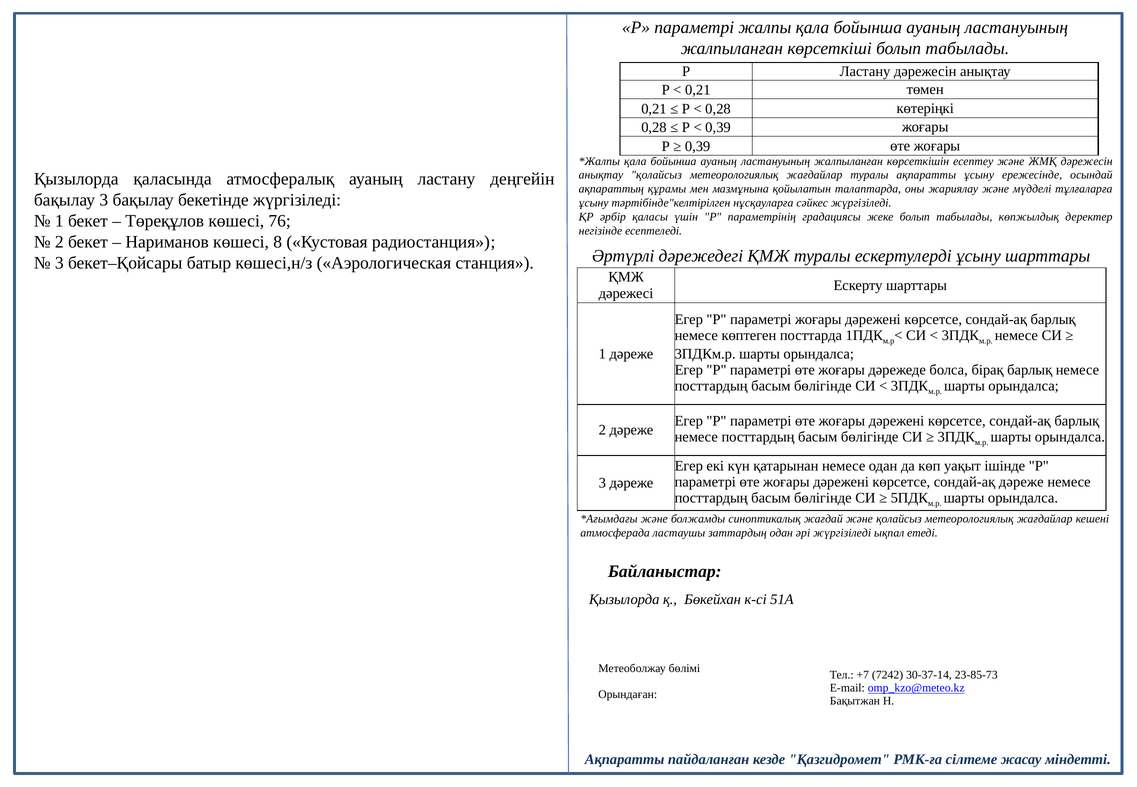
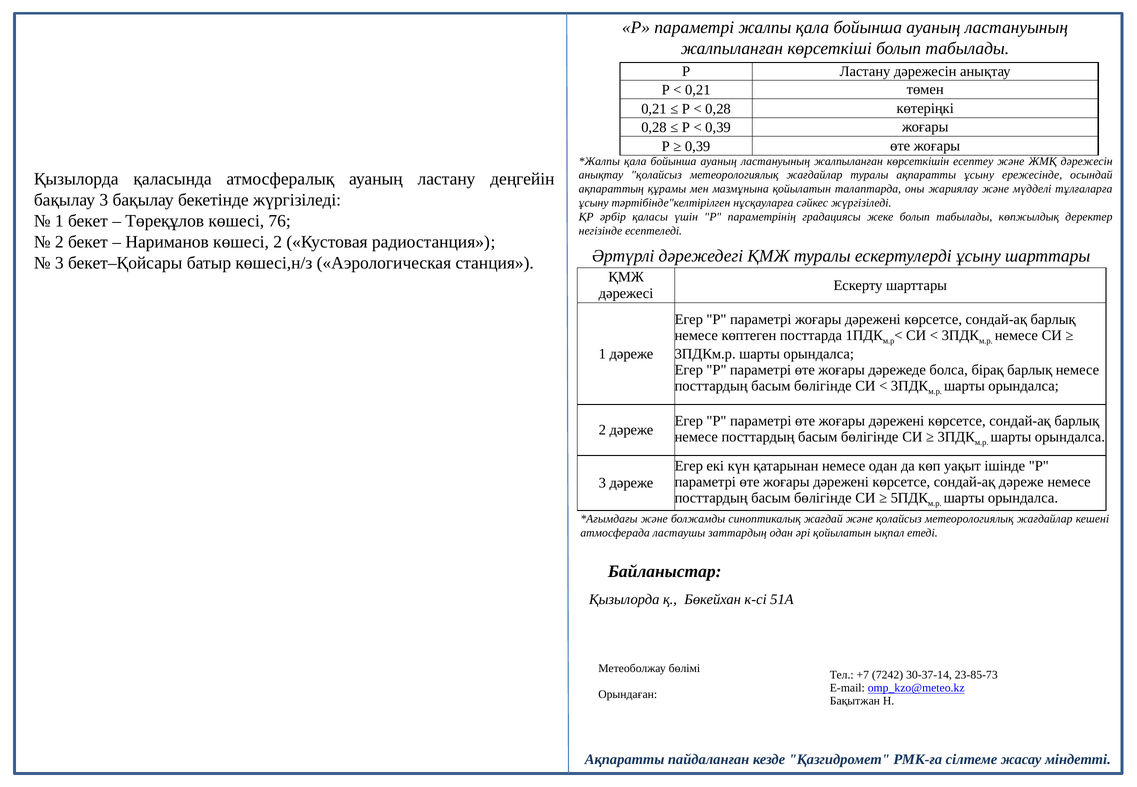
көшесі 8: 8 -> 2
әрі жүргізіледі: жүргізіледі -> қойылатын
